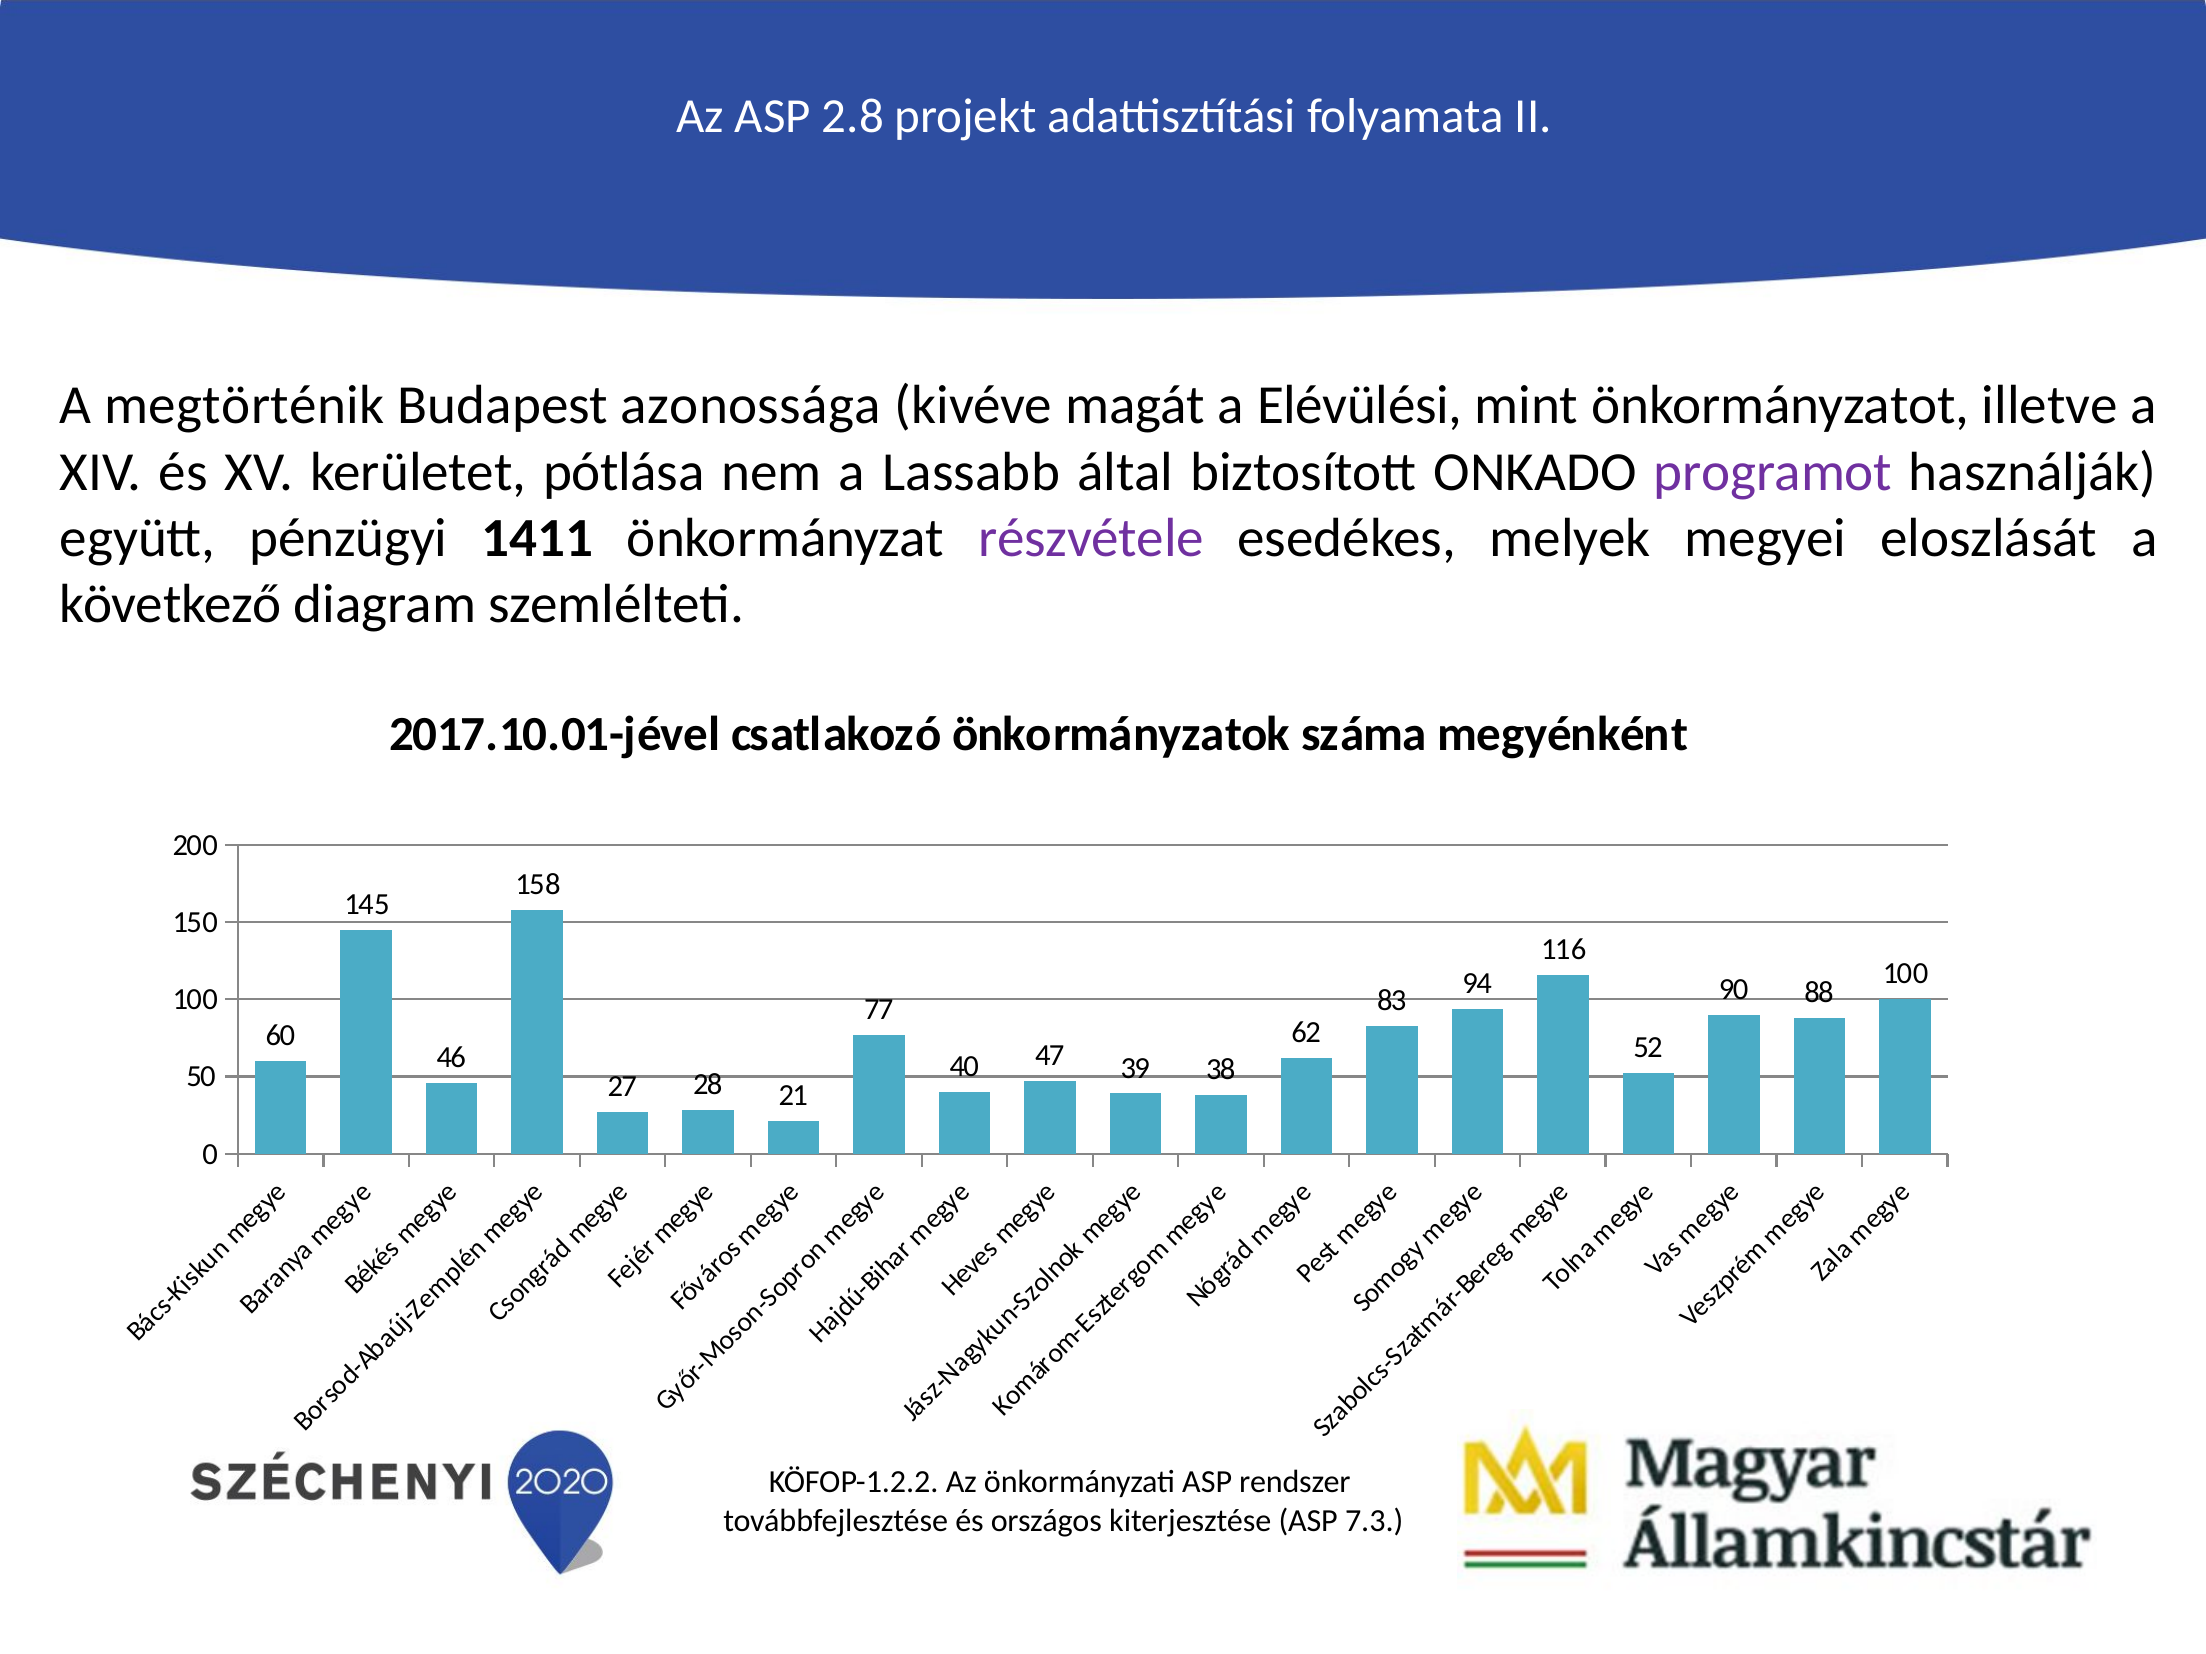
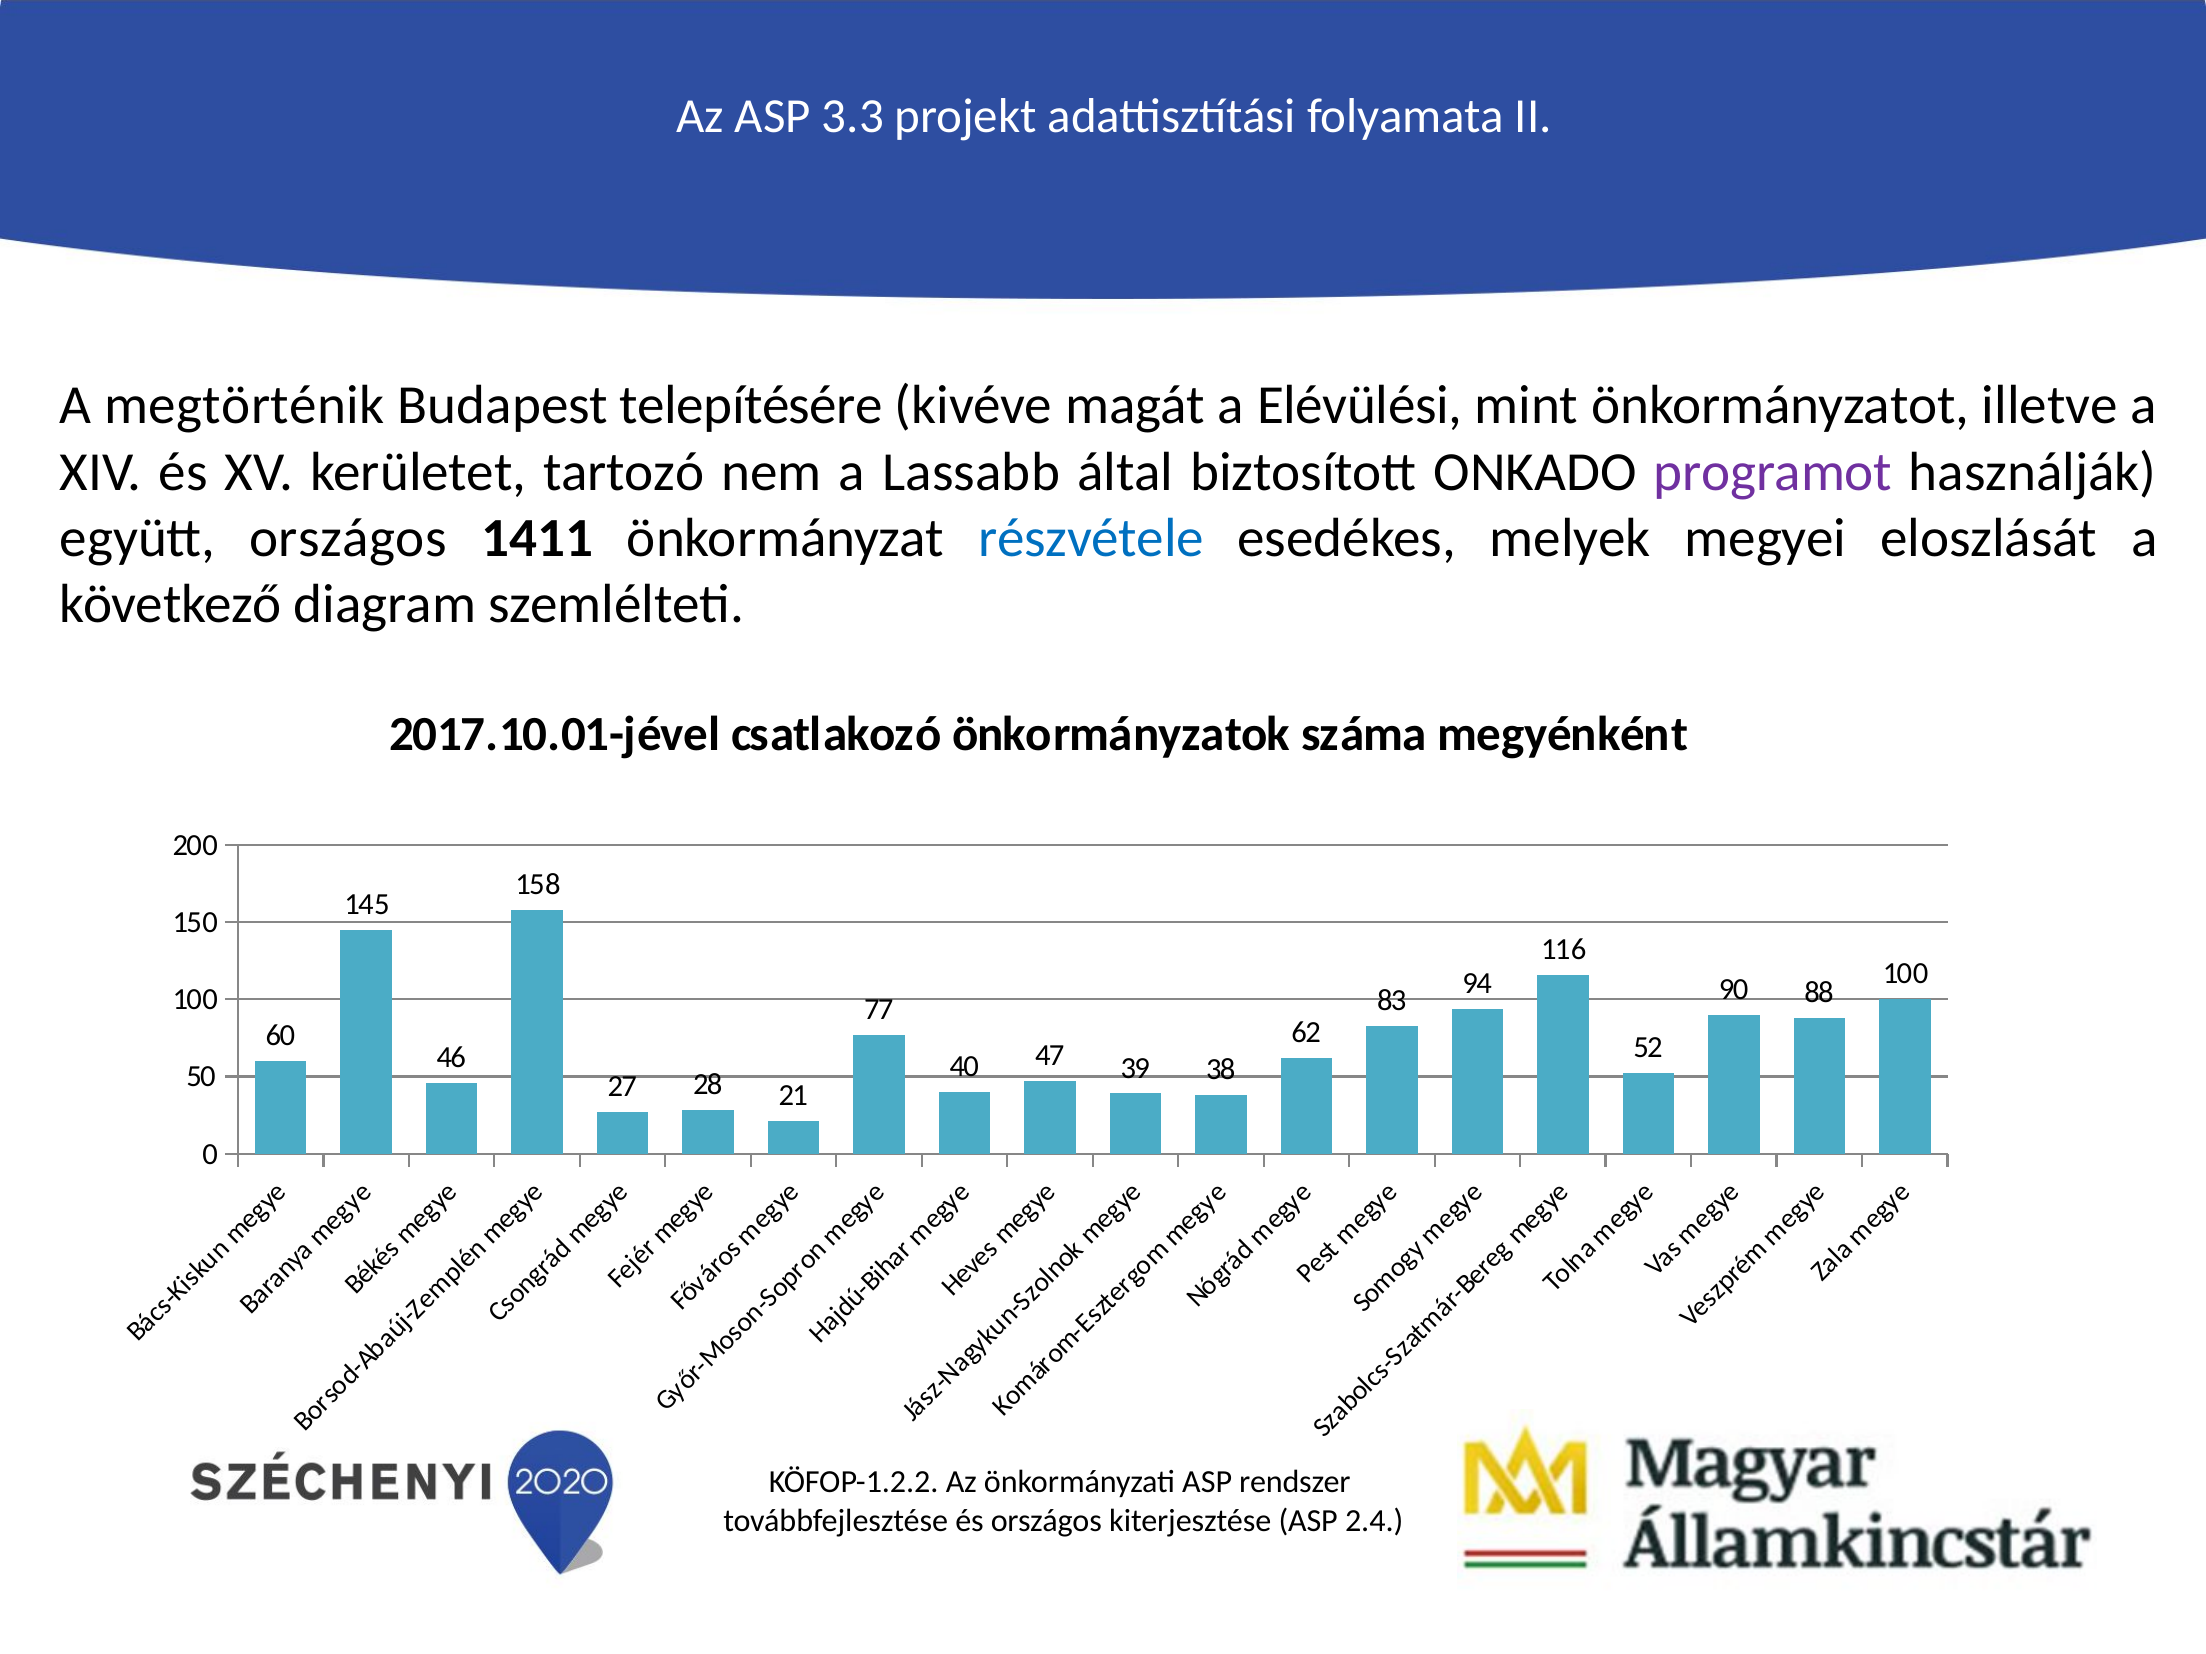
2.8: 2.8 -> 3.3
azonossága: azonossága -> telepítésére
pótlása: pótlása -> tartozó
együtt pénzügyi: pénzügyi -> országos
részvétele colour: purple -> blue
7.3: 7.3 -> 2.4
